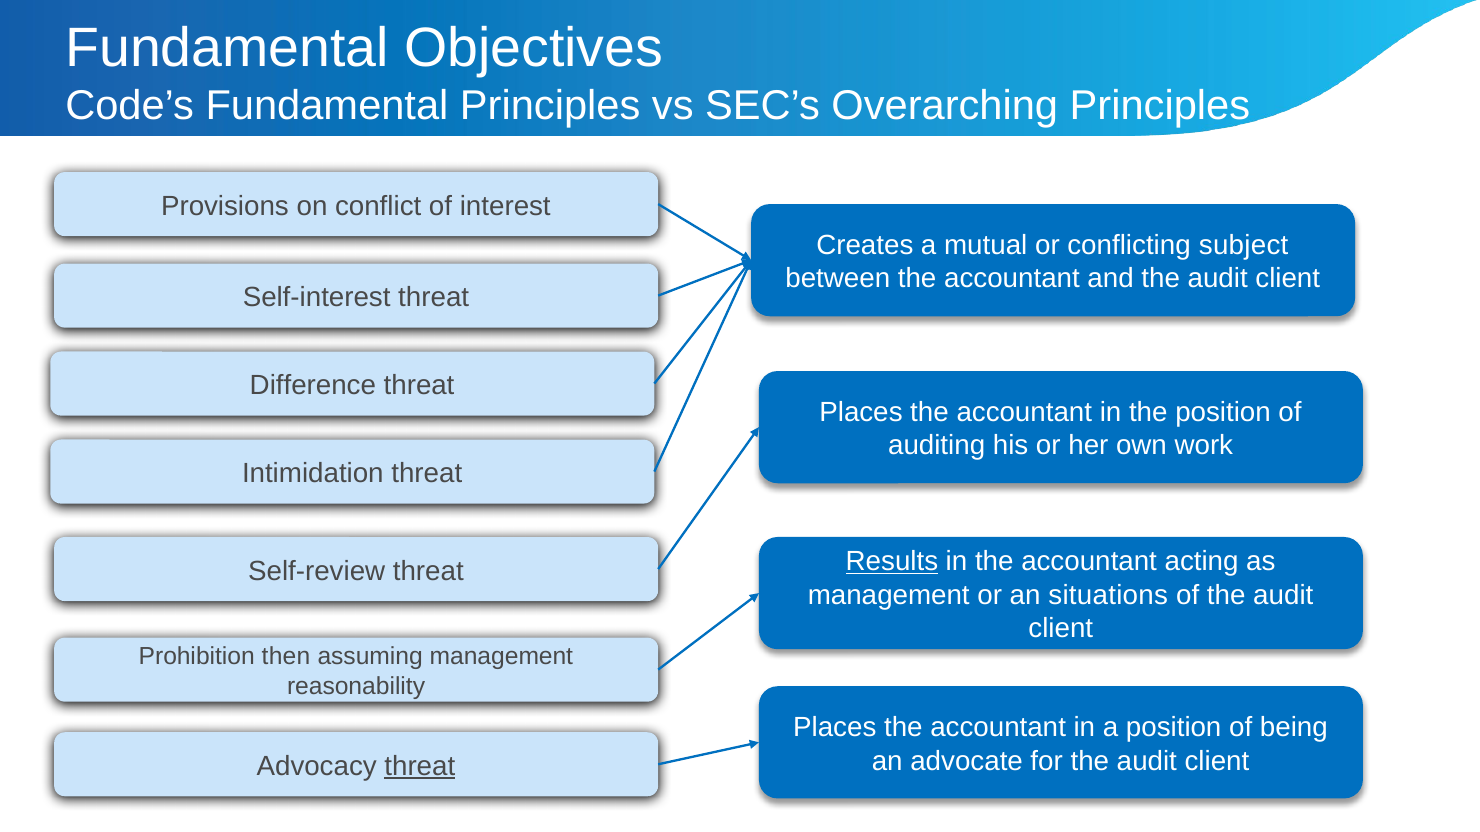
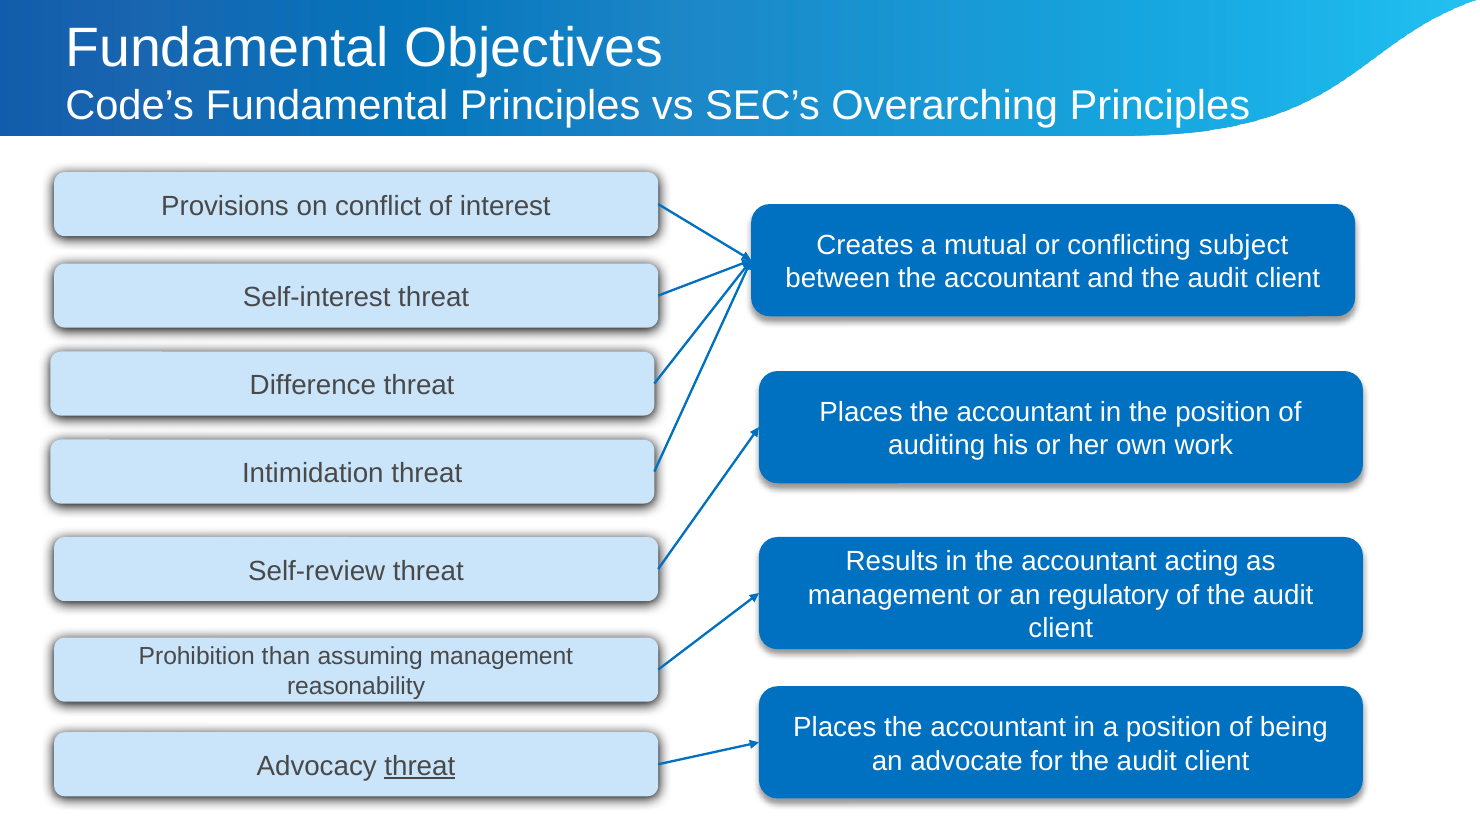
Results underline: present -> none
situations: situations -> regulatory
then: then -> than
